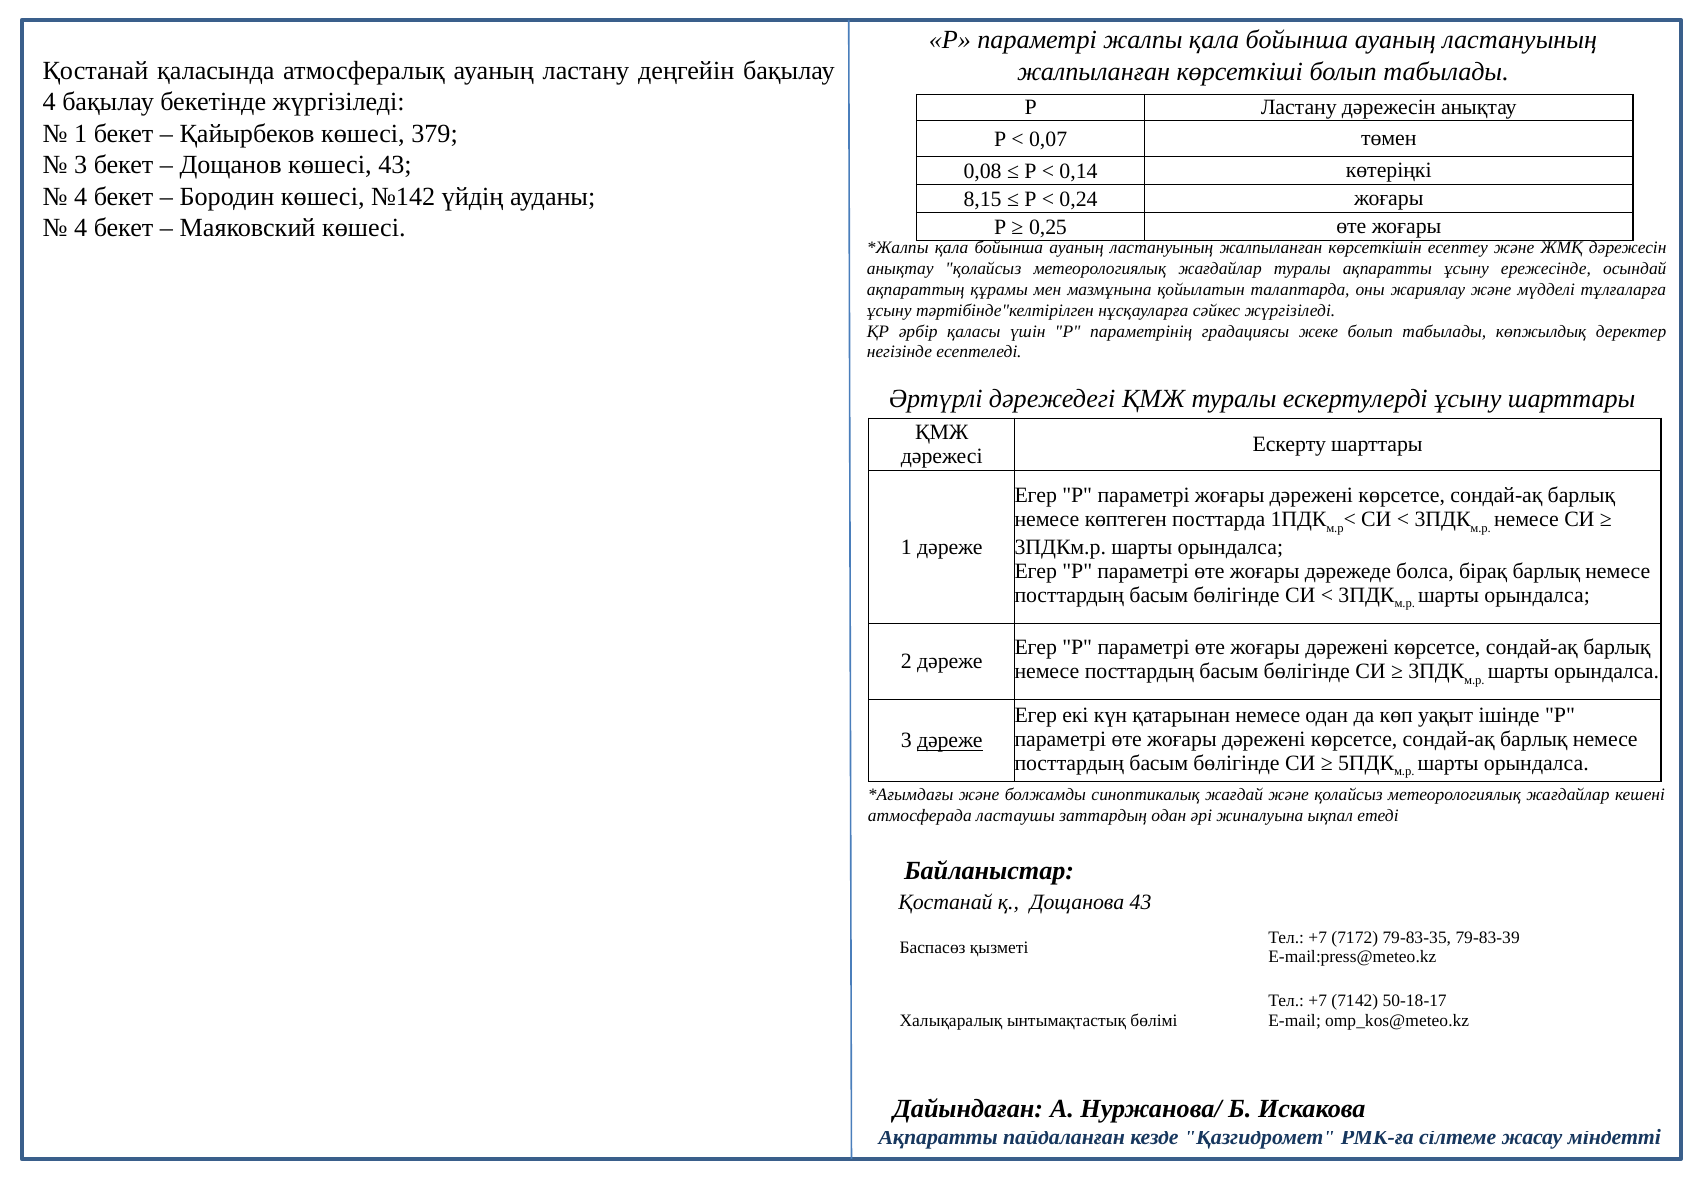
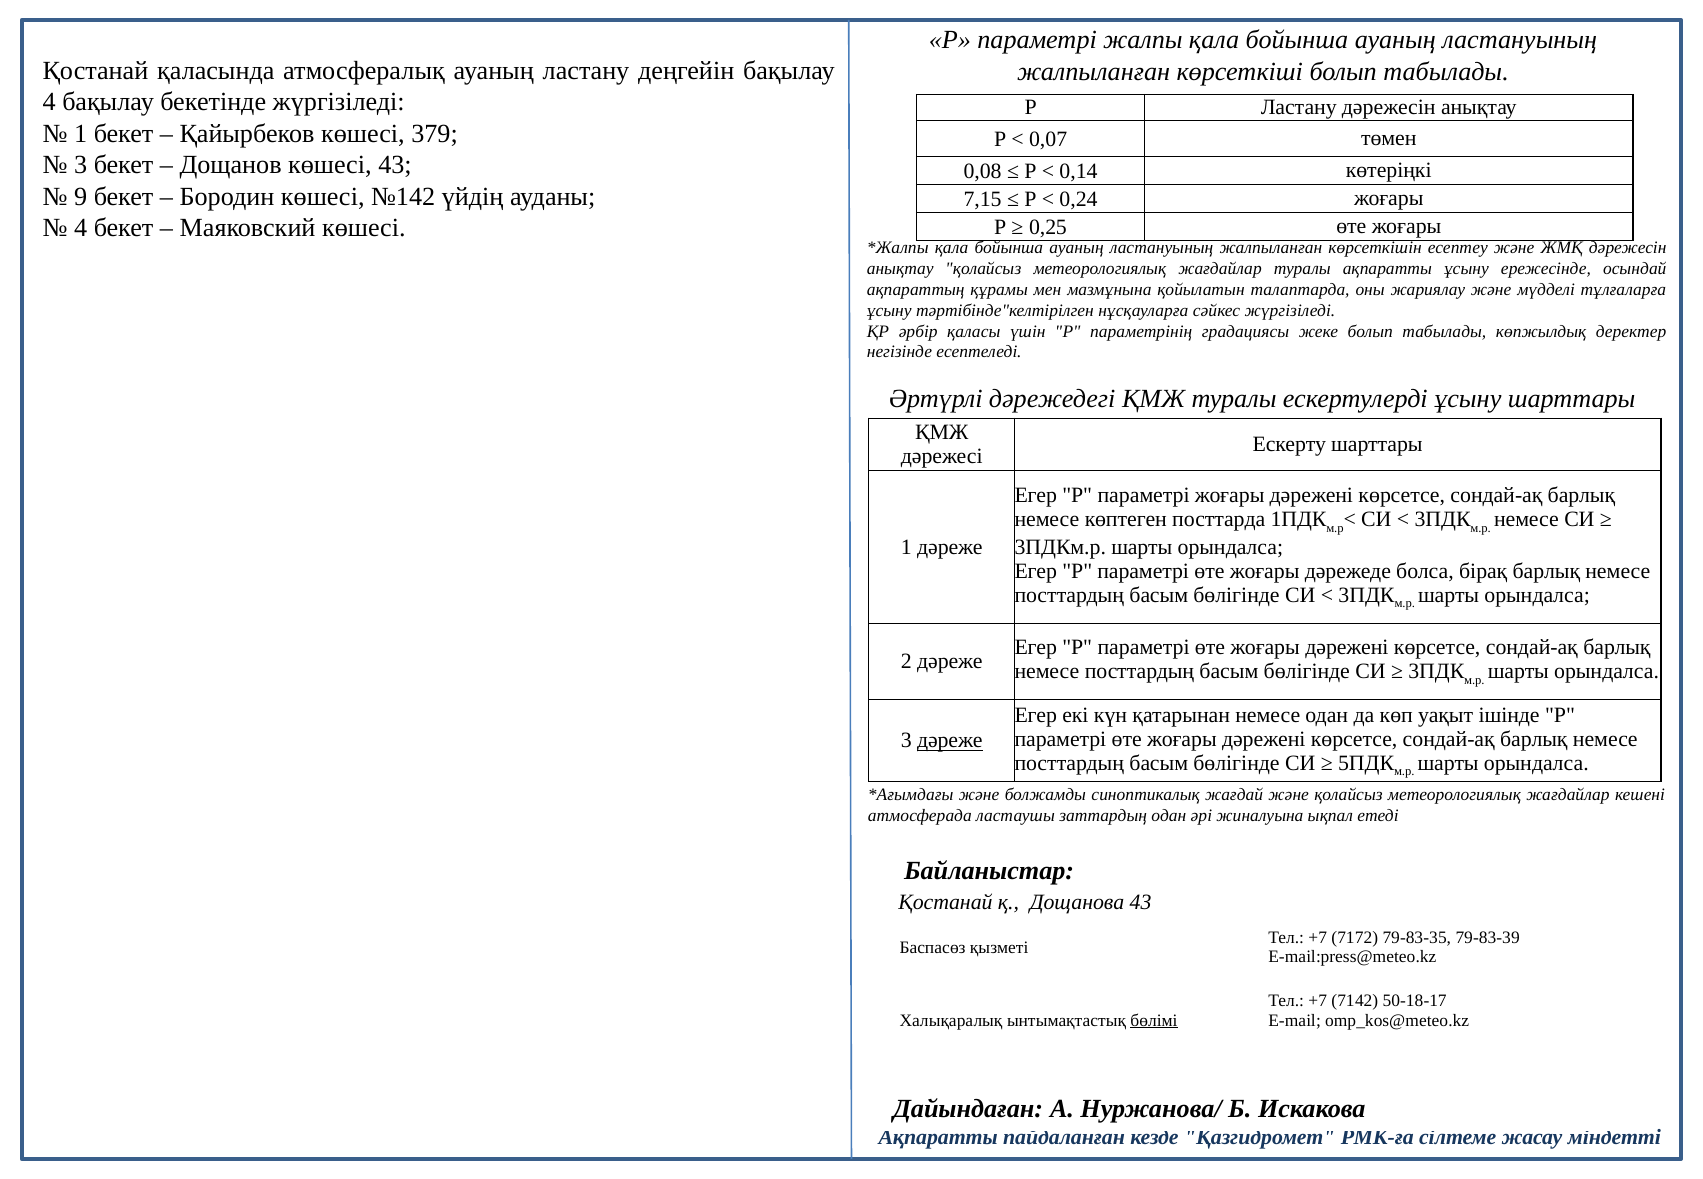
4 at (81, 197): 4 -> 9
8,15: 8,15 -> 7,15
бөлімі underline: none -> present
